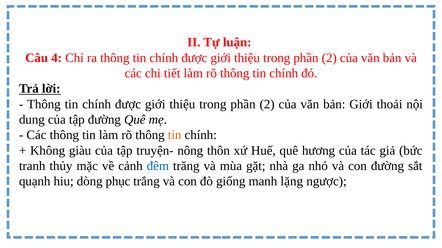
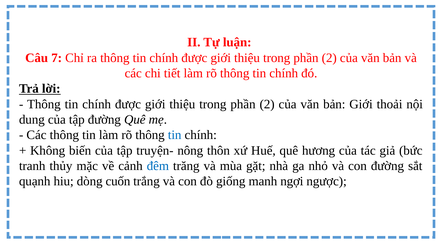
4: 4 -> 7
tin at (175, 135) colour: orange -> blue
giàu: giàu -> biến
phục: phục -> cuốn
lặng: lặng -> ngợi
